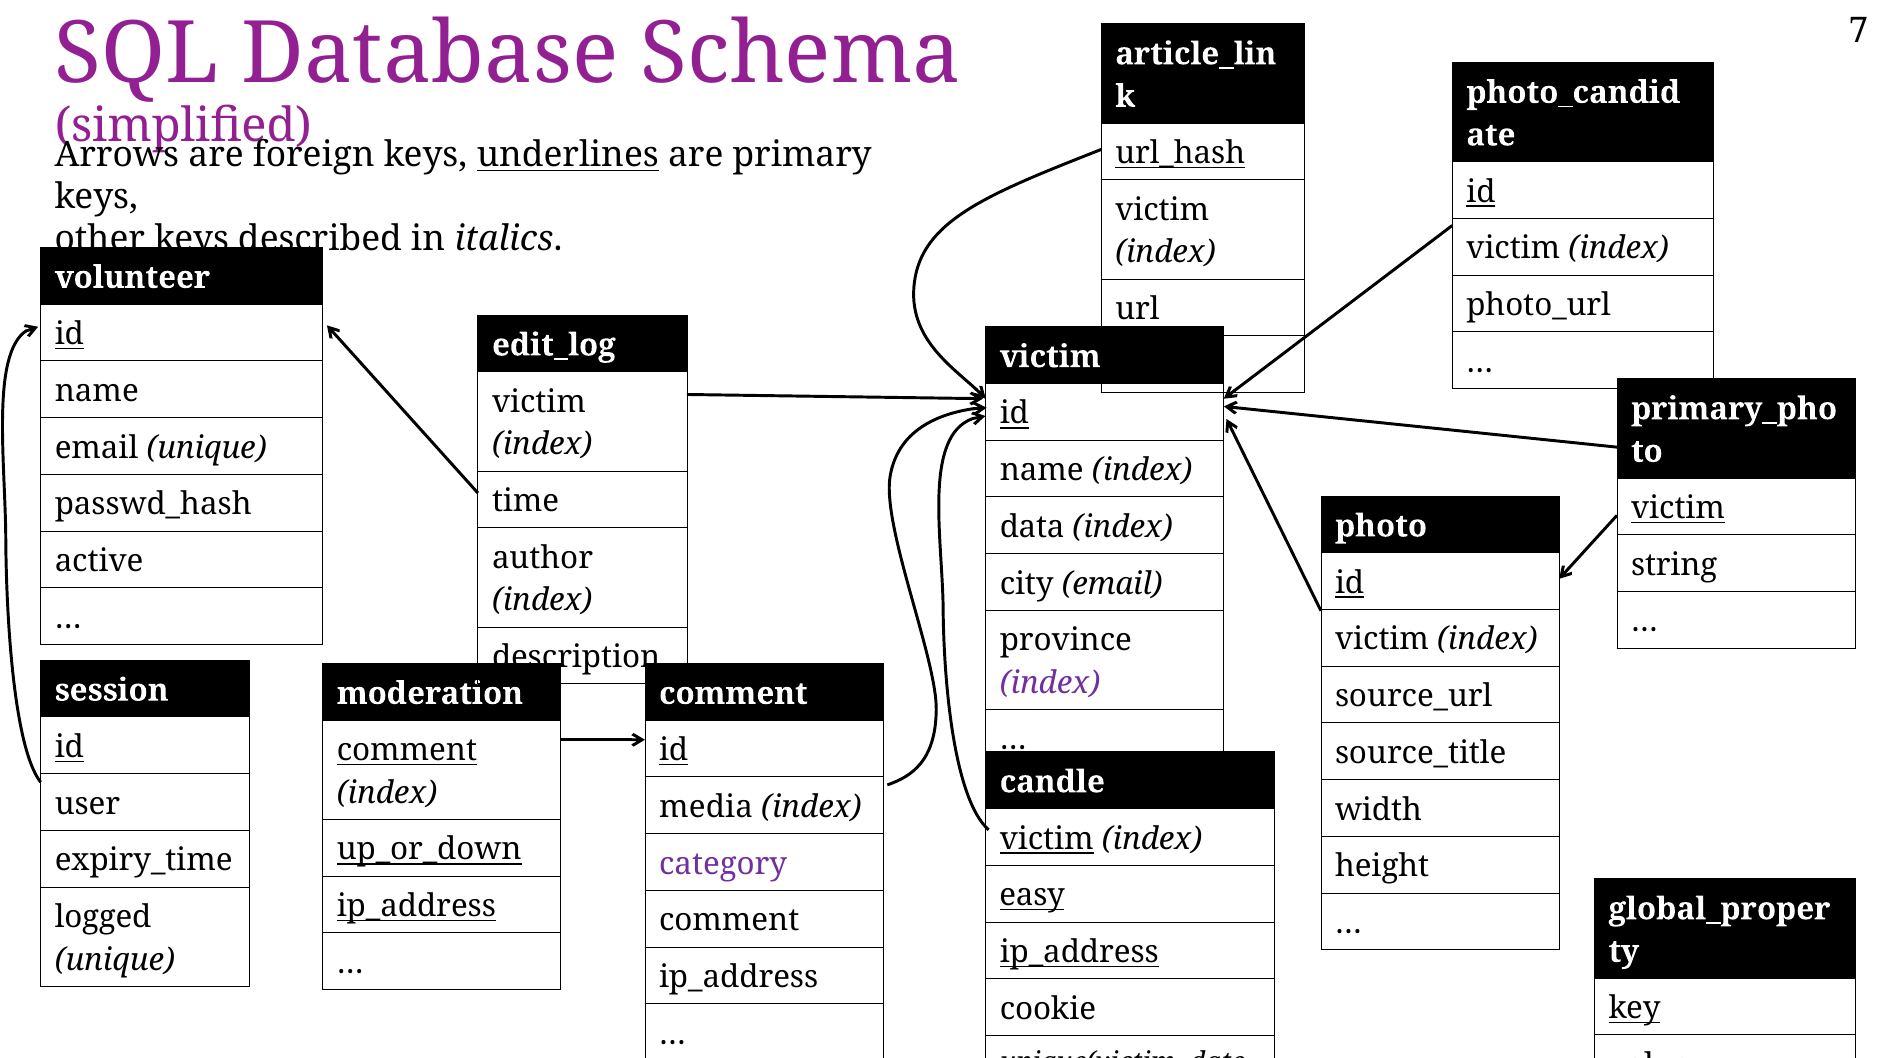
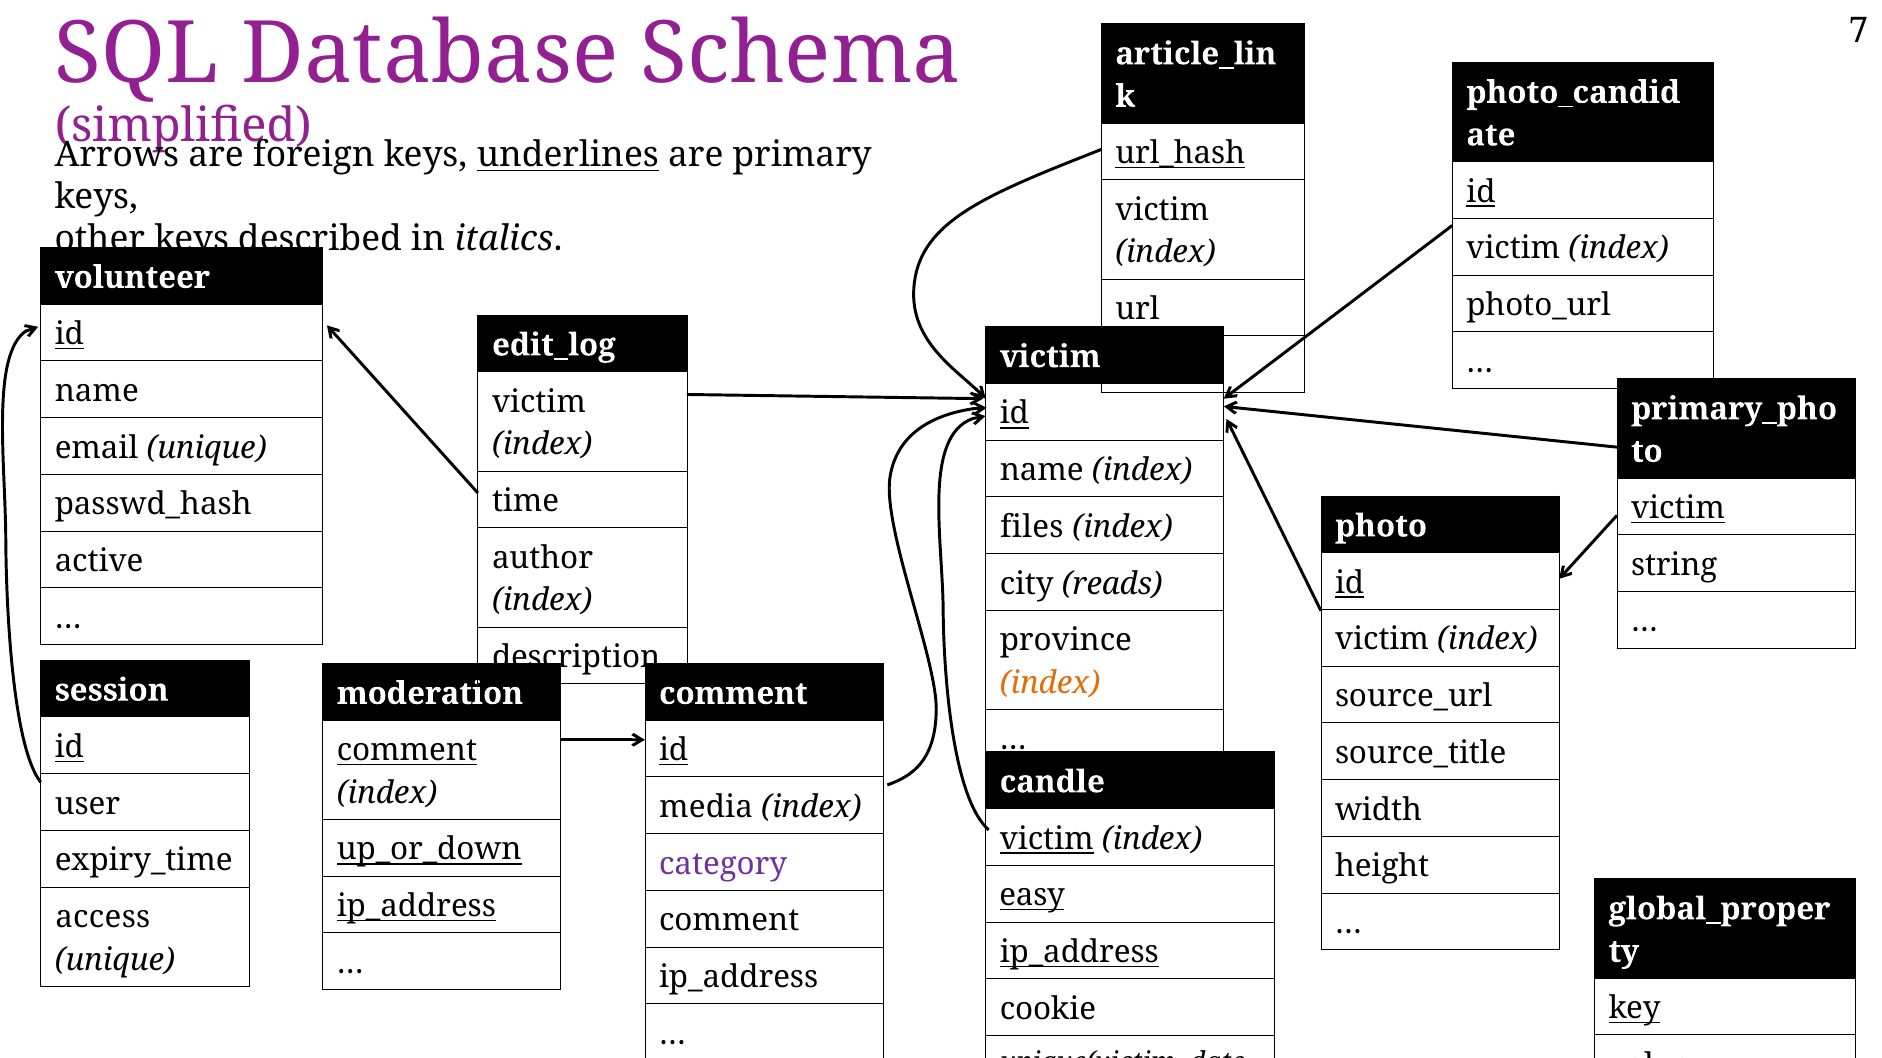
data: data -> files
city email: email -> reads
index at (1050, 683) colour: purple -> orange
logged: logged -> access
